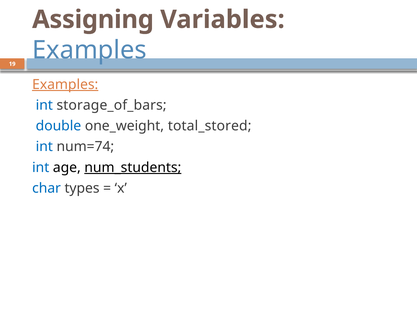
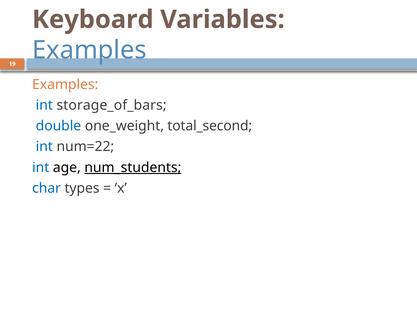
Assigning: Assigning -> Keyboard
Examples at (65, 84) underline: present -> none
total_stored: total_stored -> total_second
num=74: num=74 -> num=22
